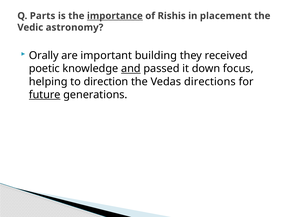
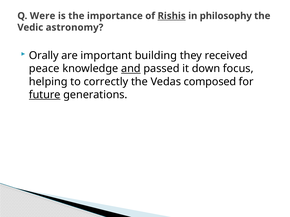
Parts: Parts -> Were
importance underline: present -> none
Rishis underline: none -> present
placement: placement -> philosophy
poetic: poetic -> peace
direction: direction -> correctly
directions: directions -> composed
